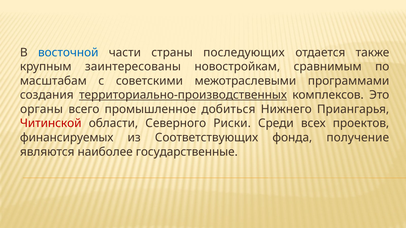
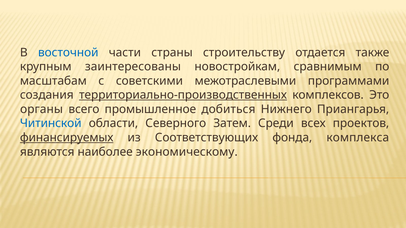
последующих: последующих -> строительству
Читинской colour: red -> blue
Риски: Риски -> Затем
финансируемых underline: none -> present
получение: получение -> комплекса
государственные: государственные -> экономическому
